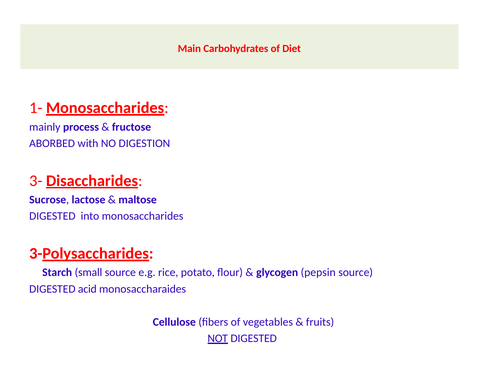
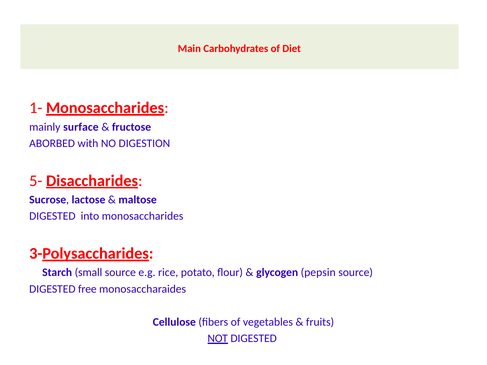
process: process -> surface
3-: 3- -> 5-
acid: acid -> free
